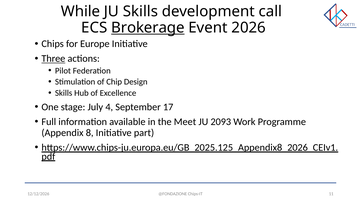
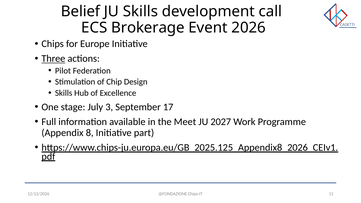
While: While -> Belief
Brokerage underline: present -> none
4: 4 -> 3
2093: 2093 -> 2027
